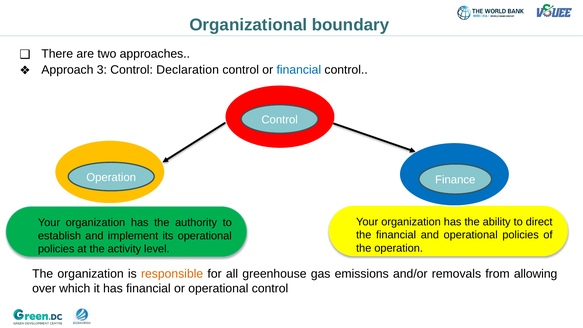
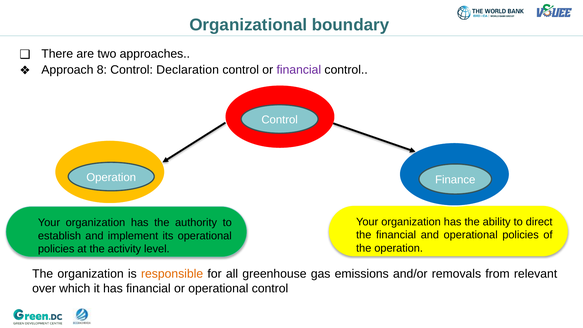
3: 3 -> 8
financial at (299, 70) colour: blue -> purple
allowing: allowing -> relevant
